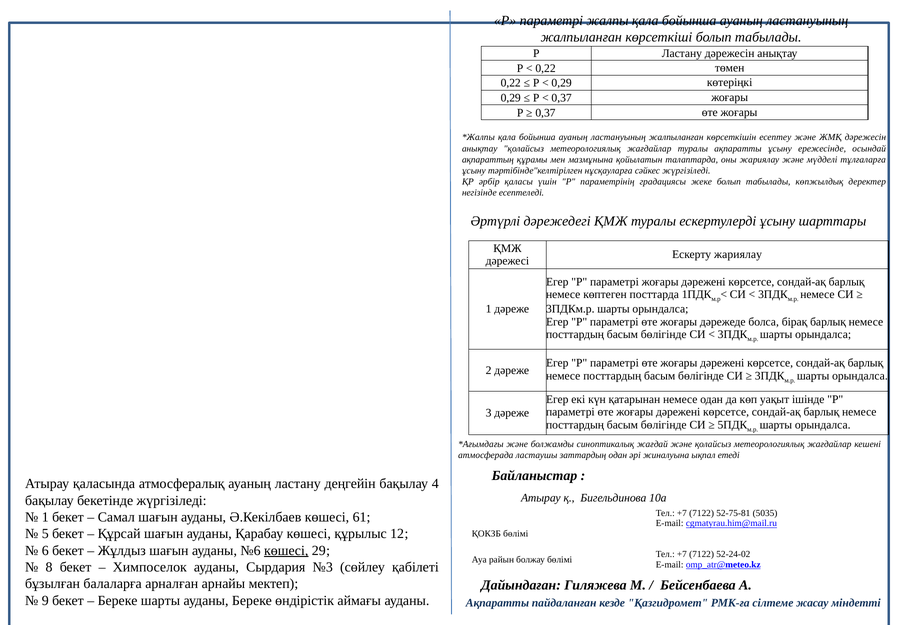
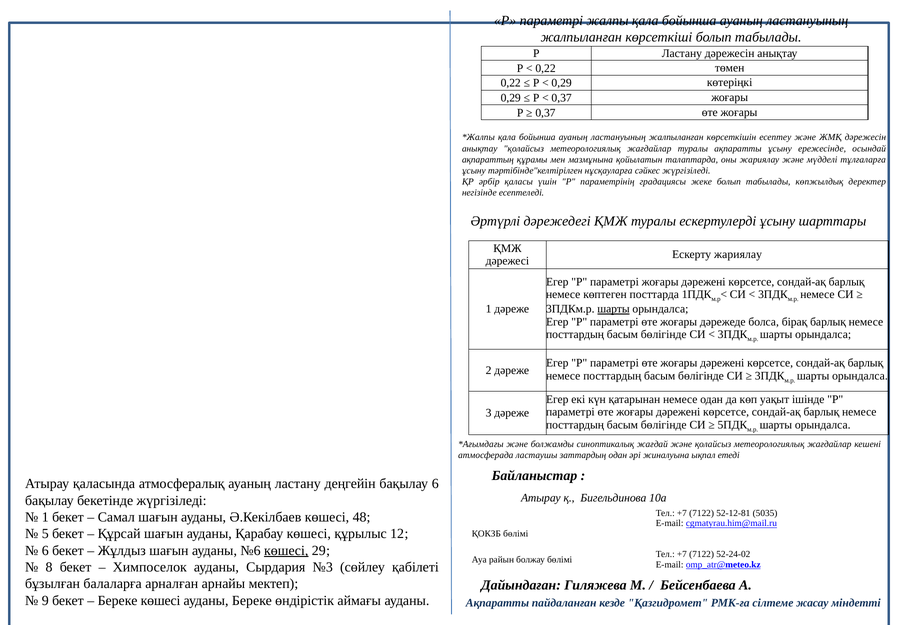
шарты at (614, 309) underline: none -> present
бақылау 4: 4 -> 6
52-75-81: 52-75-81 -> 52-12-81
61: 61 -> 48
Береке шарты: шарты -> көшесі
